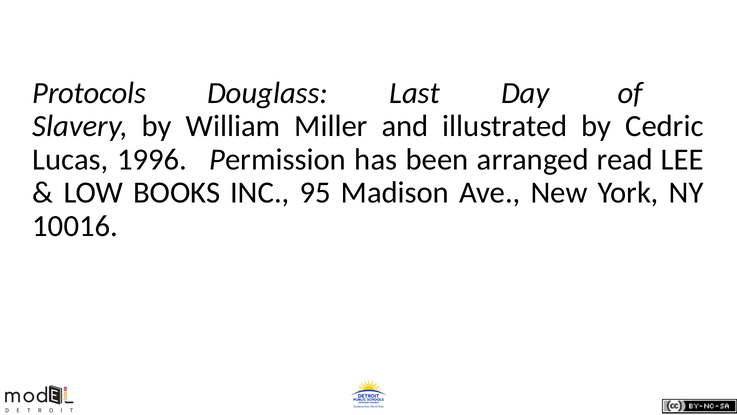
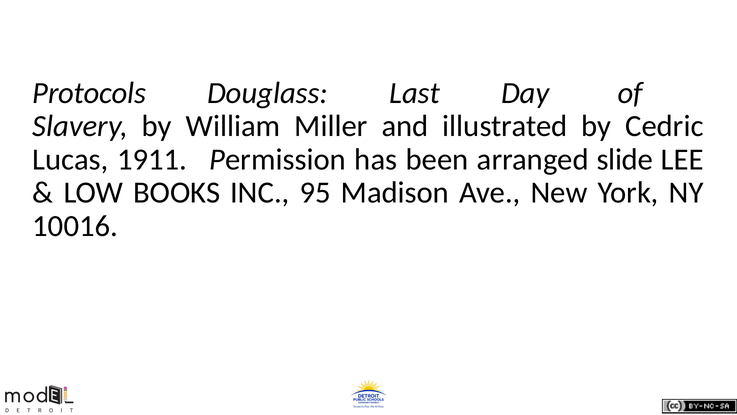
1996: 1996 -> 1911
read: read -> slide
